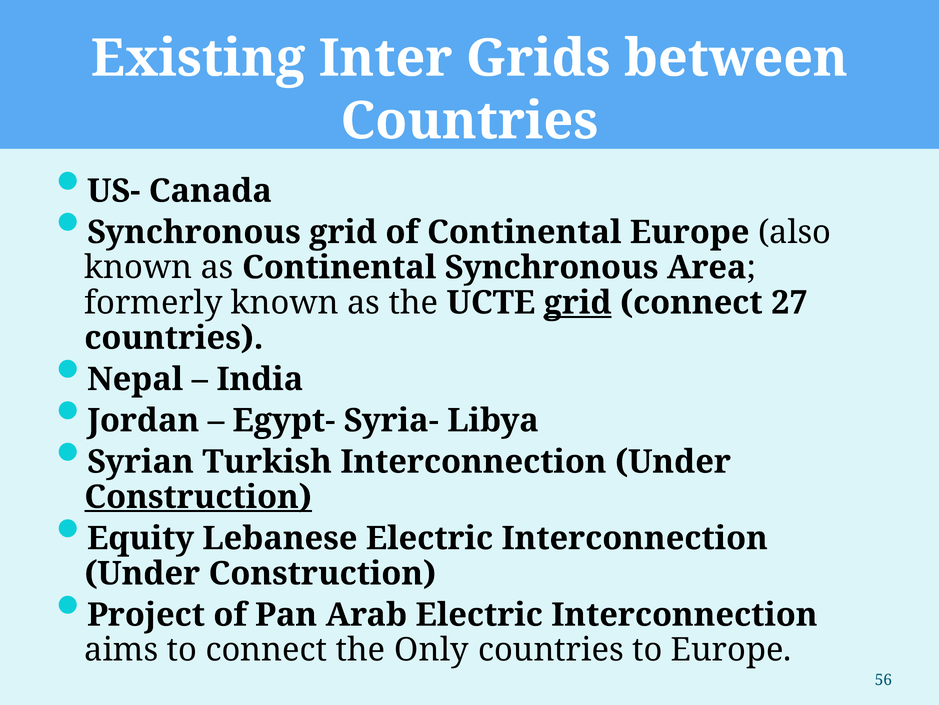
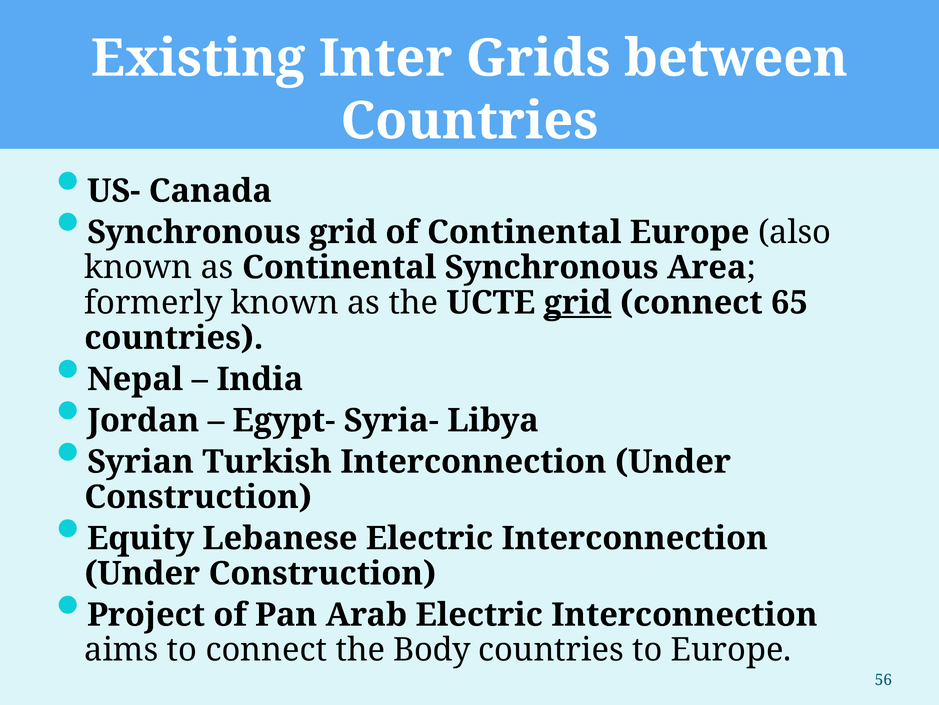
27: 27 -> 65
Construction at (198, 497) underline: present -> none
Only: Only -> Body
